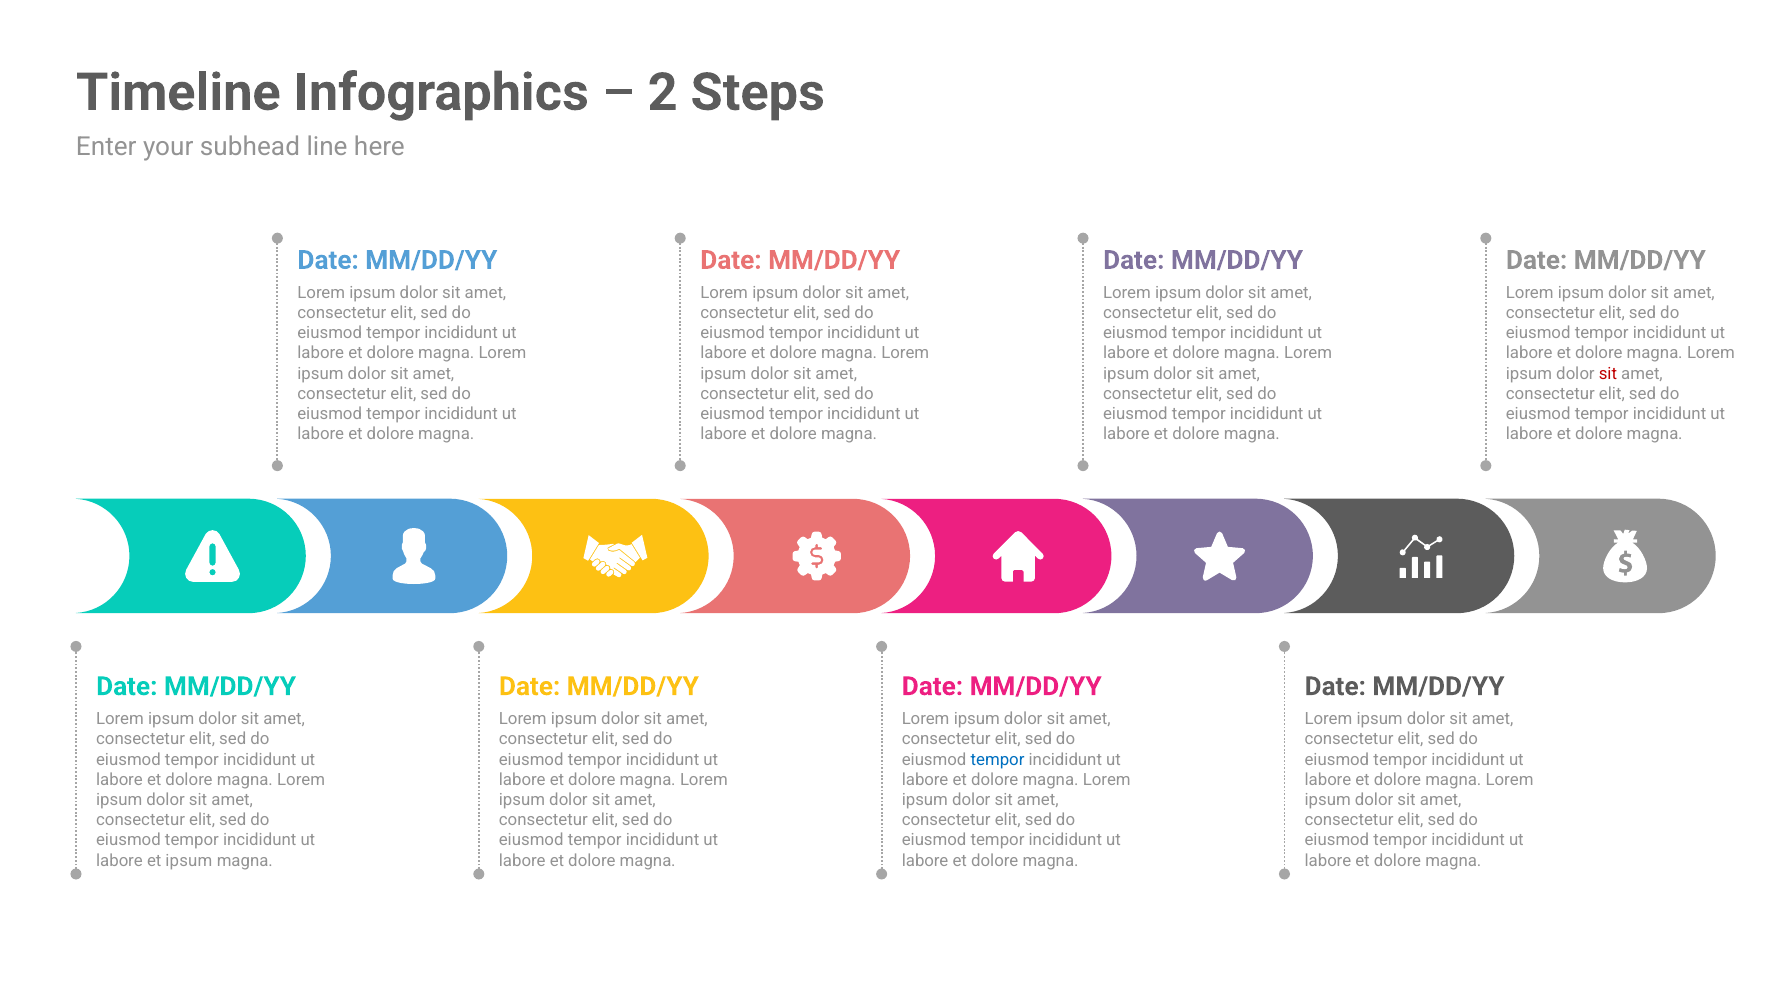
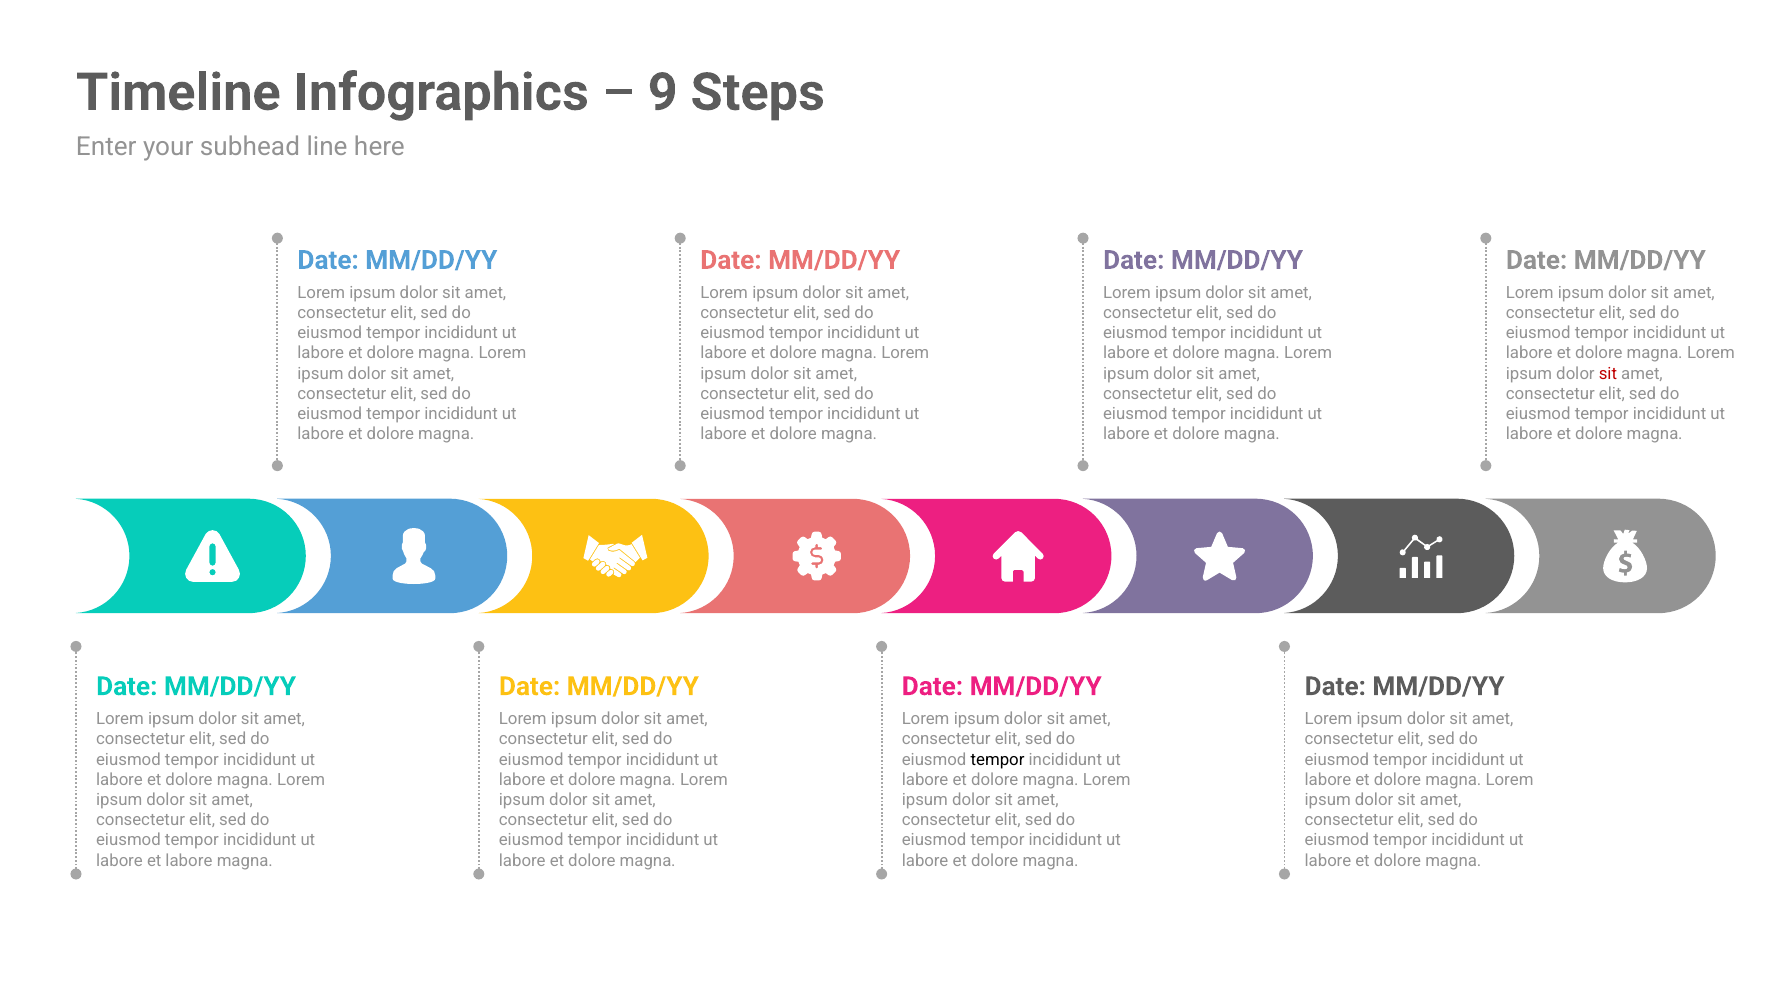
2: 2 -> 9
tempor at (998, 759) colour: blue -> black
et ipsum: ipsum -> labore
